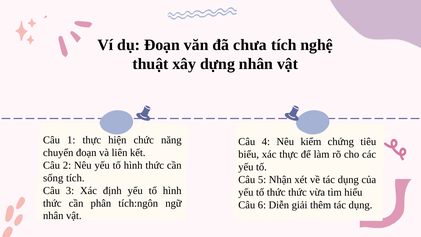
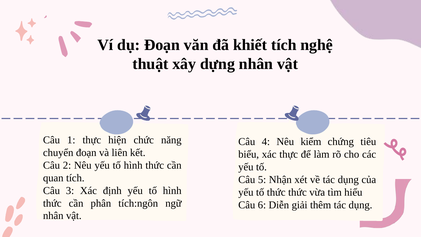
chưa: chưa -> khiết
sống: sống -> quan
